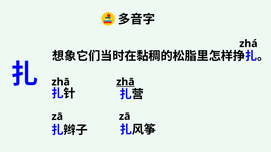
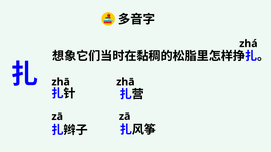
zhā at (125, 82) underline: present -> none
